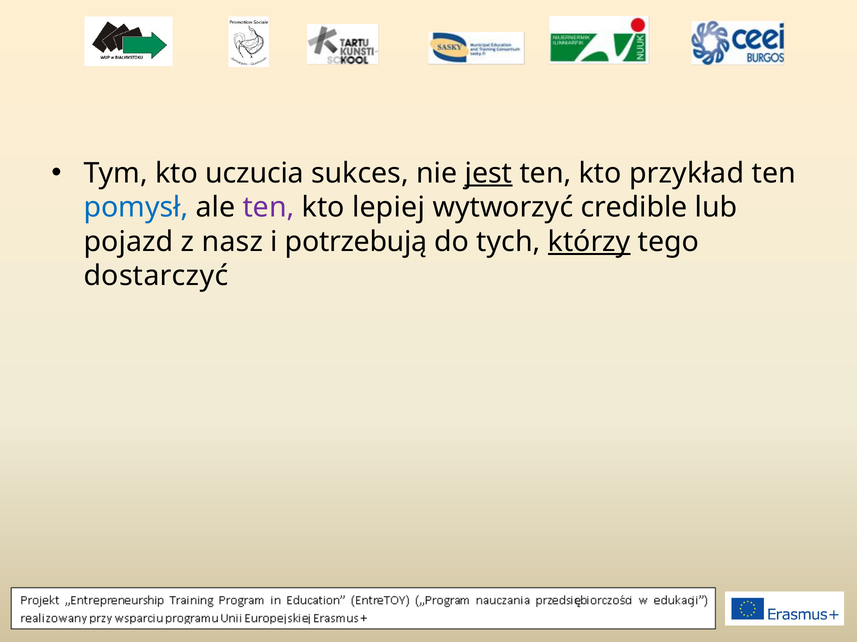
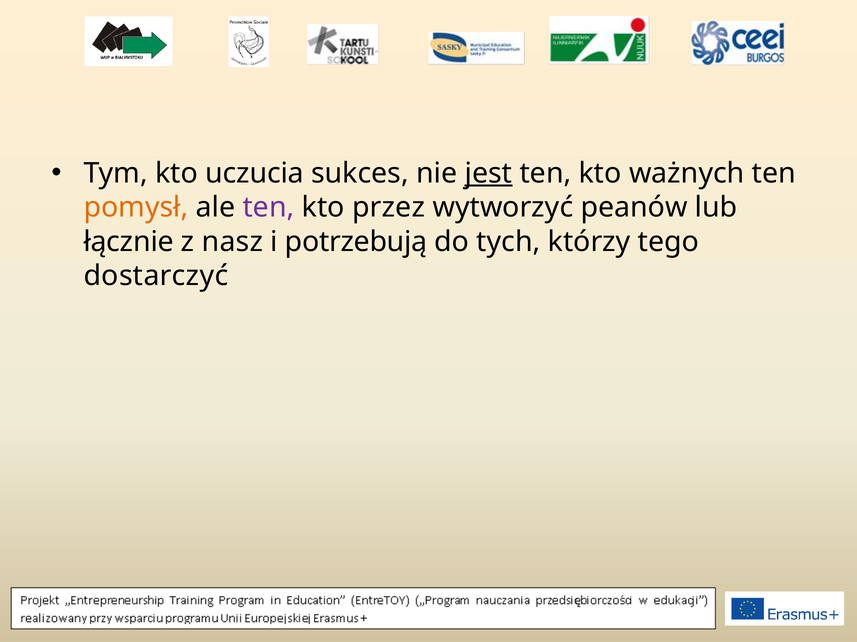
przykład: przykład -> ważnych
pomysł colour: blue -> orange
lepiej: lepiej -> przez
credible: credible -> peanów
pojazd: pojazd -> łącznie
którzy underline: present -> none
